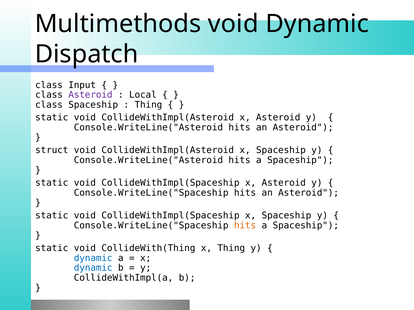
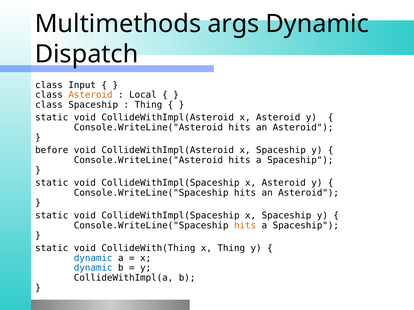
Multimethods void: void -> args
Asteroid at (90, 95) colour: purple -> orange
struct: struct -> before
